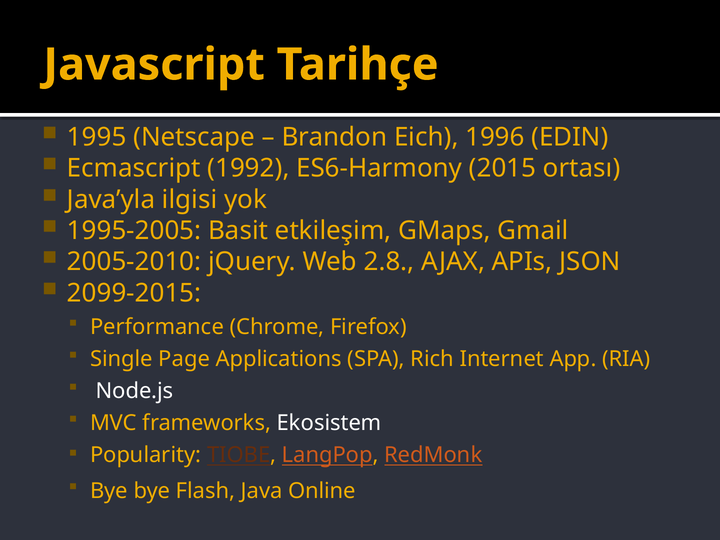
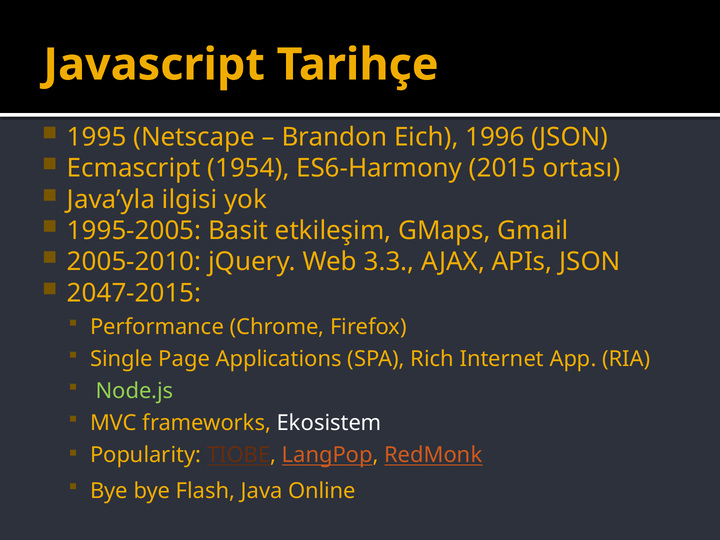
1996 EDIN: EDIN -> JSON
1992: 1992 -> 1954
2.8: 2.8 -> 3.3
2099-2015: 2099-2015 -> 2047-2015
Node.js colour: white -> light green
